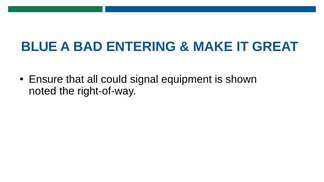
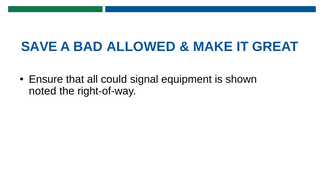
BLUE: BLUE -> SAVE
ENTERING: ENTERING -> ALLOWED
